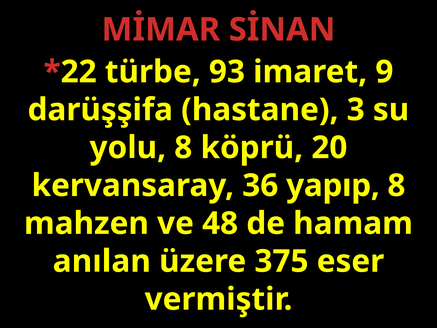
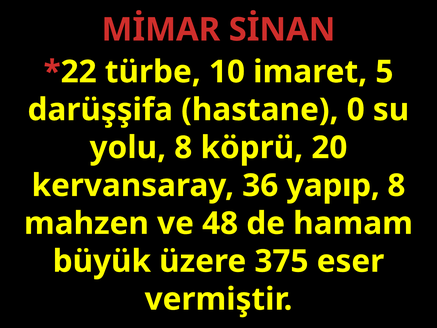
93: 93 -> 10
9: 9 -> 5
3: 3 -> 0
anılan: anılan -> büyük
